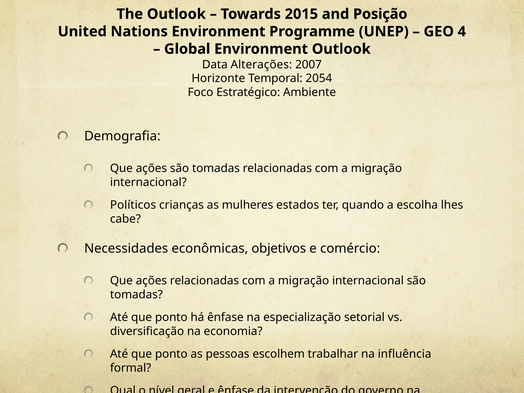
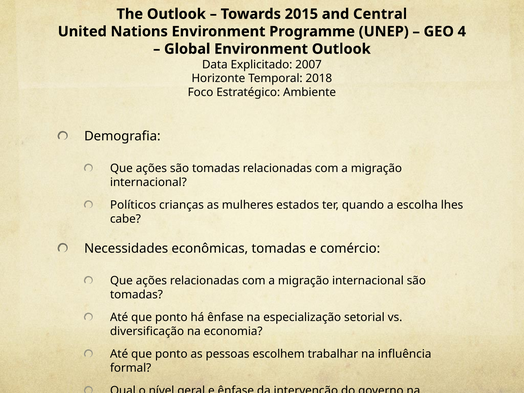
Posição: Posição -> Central
Alterações: Alterações -> Explicitado
2054: 2054 -> 2018
econômicas objetivos: objetivos -> tomadas
